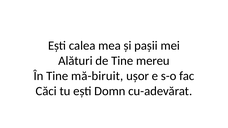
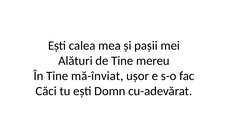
mă-biruit: mă-biruit -> mă-înviat
